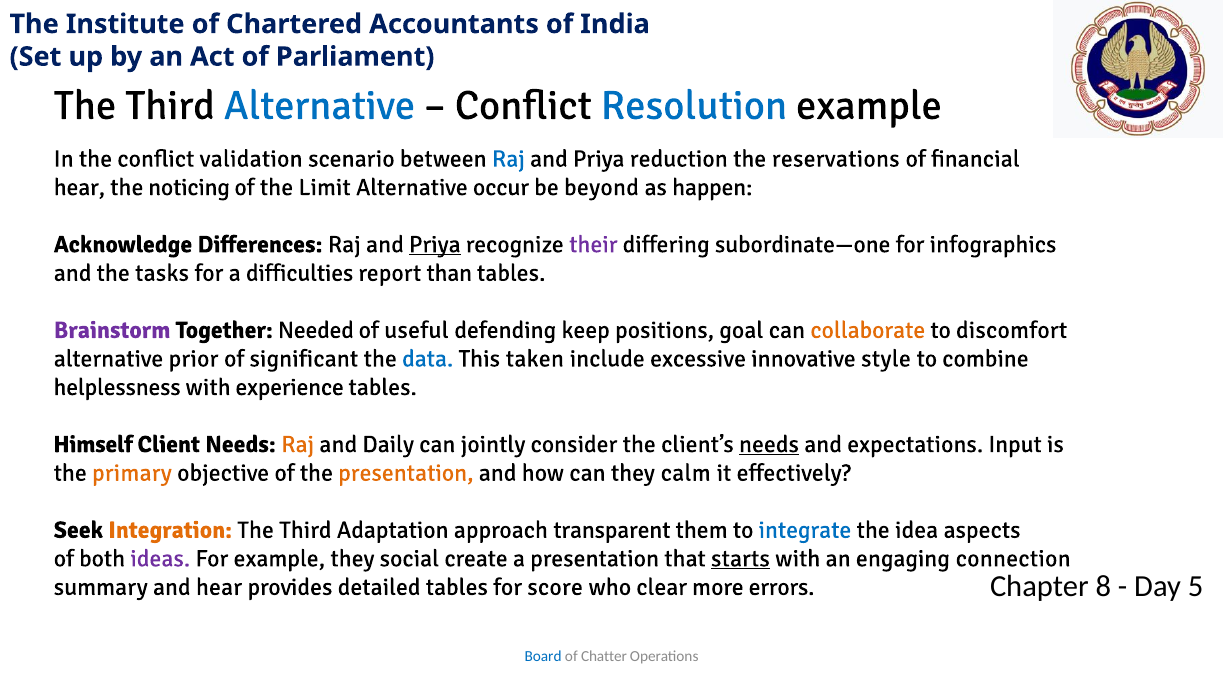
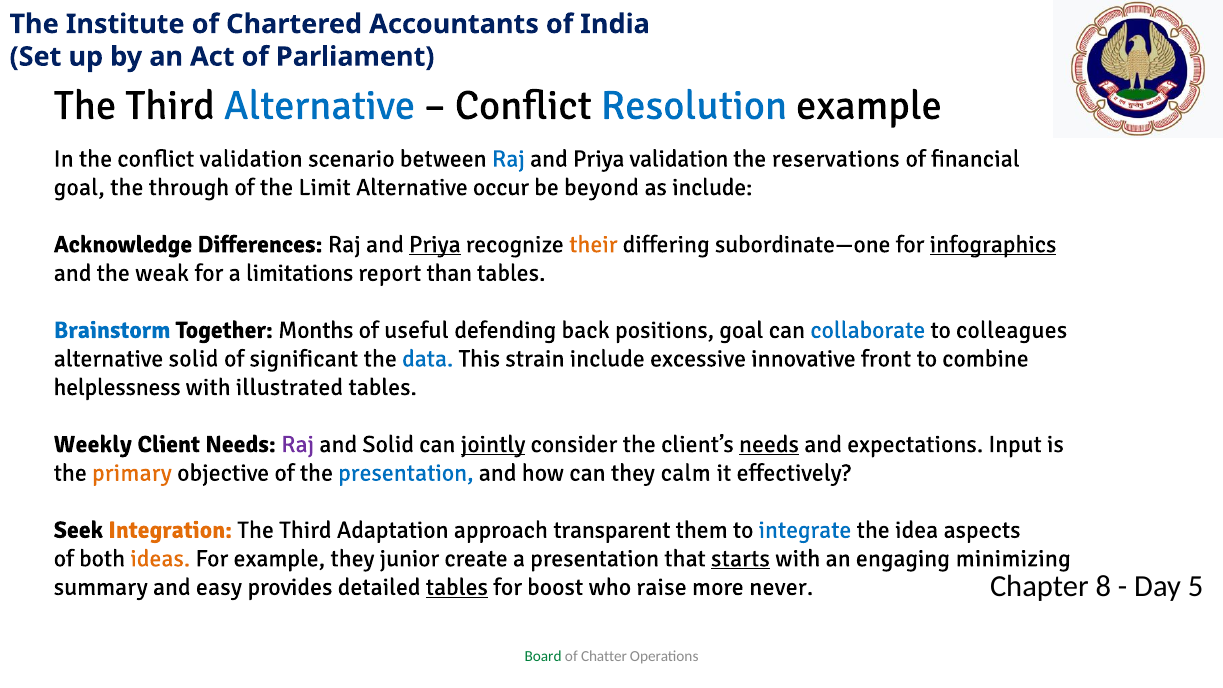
Priya reduction: reduction -> validation
hear at (79, 187): hear -> goal
noticing: noticing -> through
as happen: happen -> include
their colour: purple -> orange
infographics underline: none -> present
tasks: tasks -> weak
difficulties: difficulties -> limitations
Brainstorm colour: purple -> blue
Needed: Needed -> Months
keep: keep -> back
collaborate colour: orange -> blue
discomfort: discomfort -> colleagues
alternative prior: prior -> solid
taken: taken -> strain
style: style -> front
experience: experience -> illustrated
Himself: Himself -> Weekly
Raj at (298, 444) colour: orange -> purple
and Daily: Daily -> Solid
jointly underline: none -> present
presentation at (406, 473) colour: orange -> blue
ideas colour: purple -> orange
social: social -> junior
connection: connection -> minimizing
and hear: hear -> easy
tables at (457, 587) underline: none -> present
score: score -> boost
clear: clear -> raise
errors: errors -> never
Board colour: blue -> green
